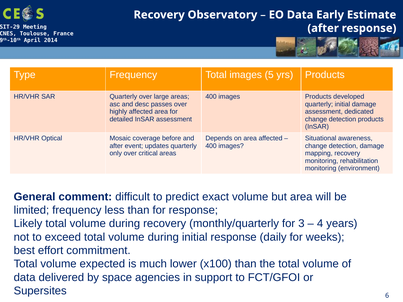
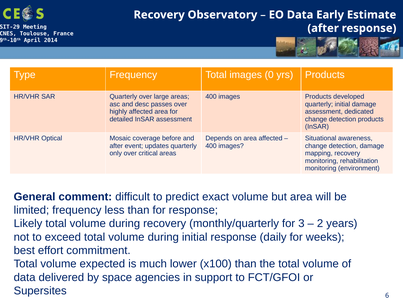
5: 5 -> 0
4: 4 -> 2
